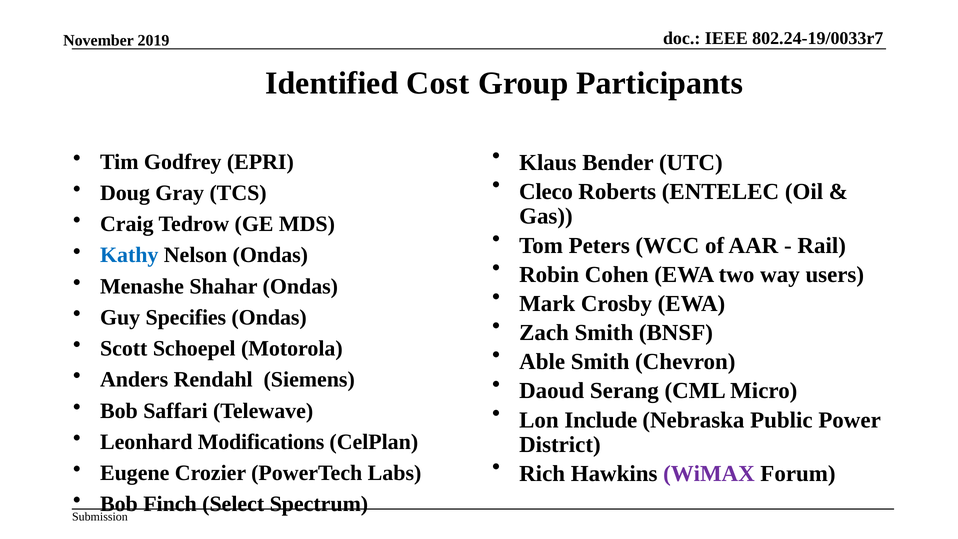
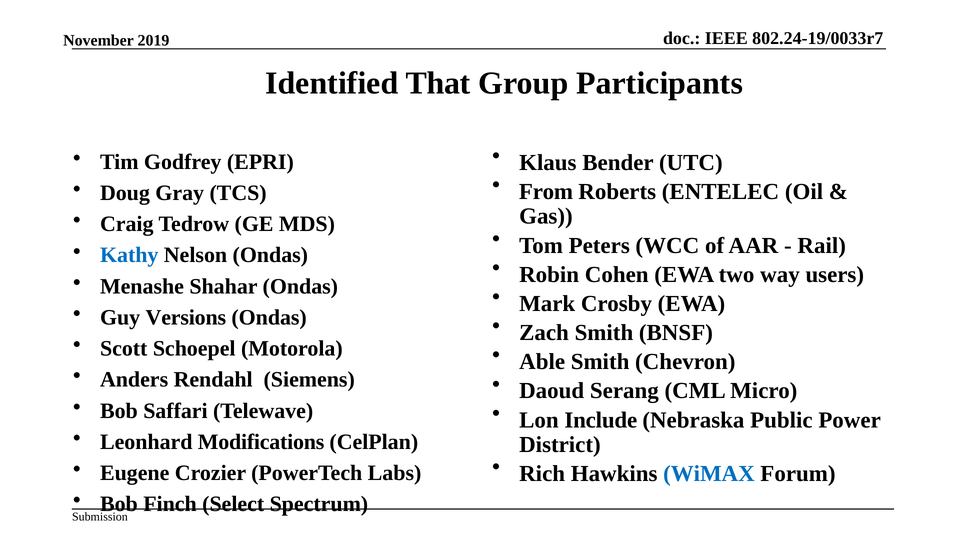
Cost: Cost -> That
Cleco: Cleco -> From
Specifies: Specifies -> Versions
WiMAX colour: purple -> blue
